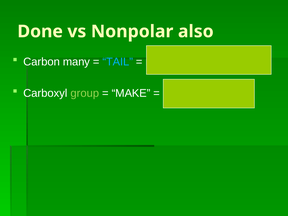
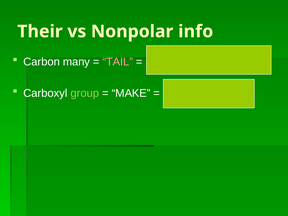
Done: Done -> Their
also: also -> info
TAIL colour: light blue -> pink
